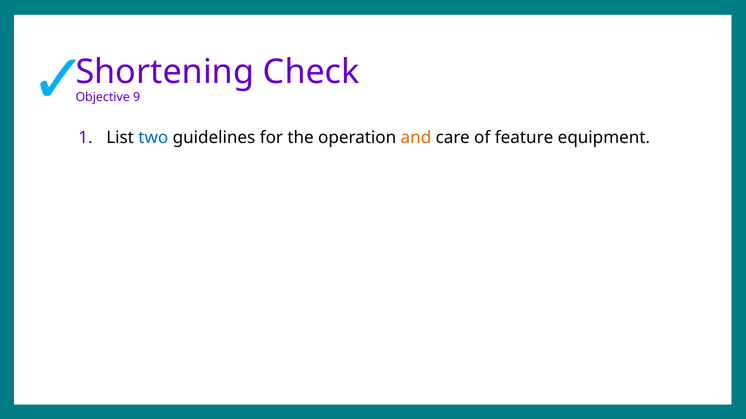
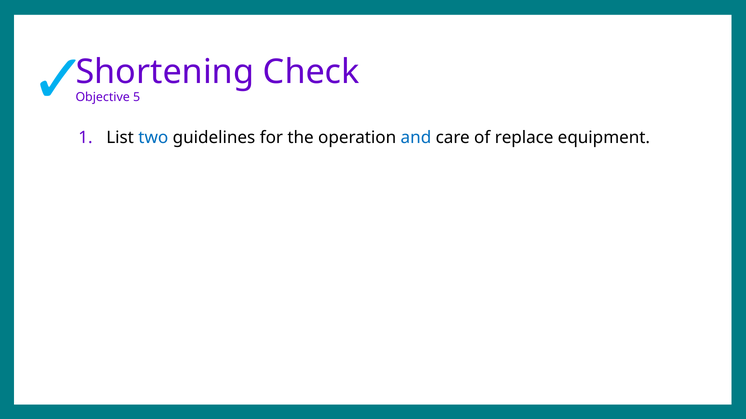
9: 9 -> 5
and colour: orange -> blue
feature: feature -> replace
